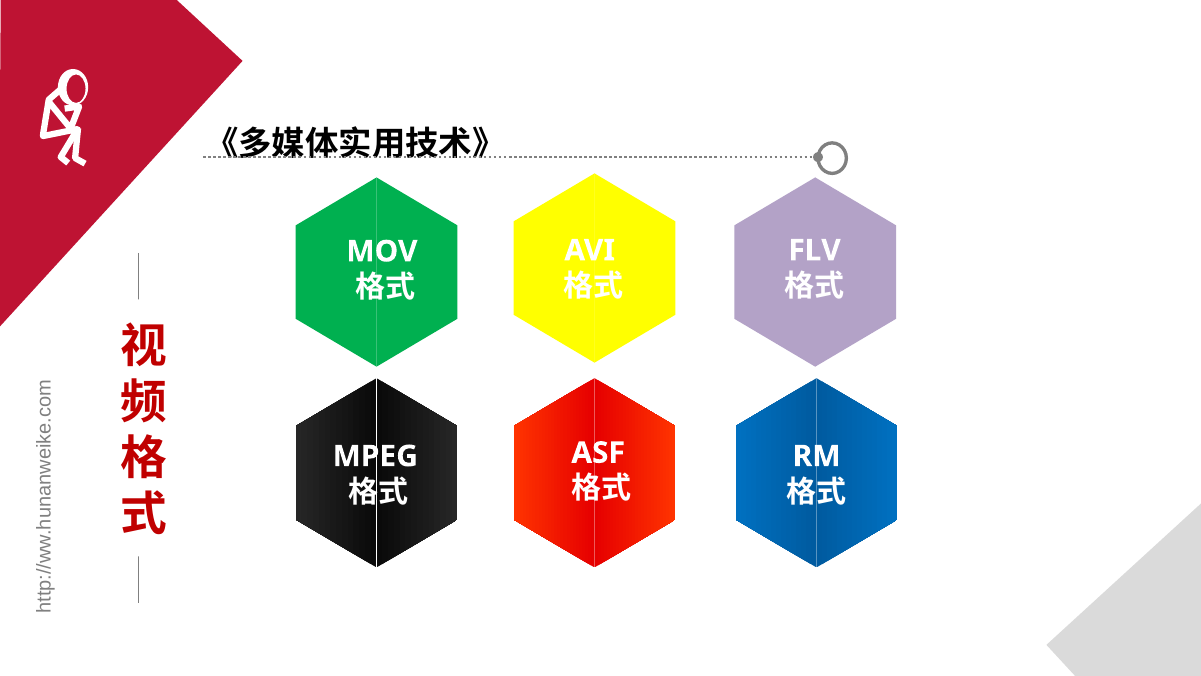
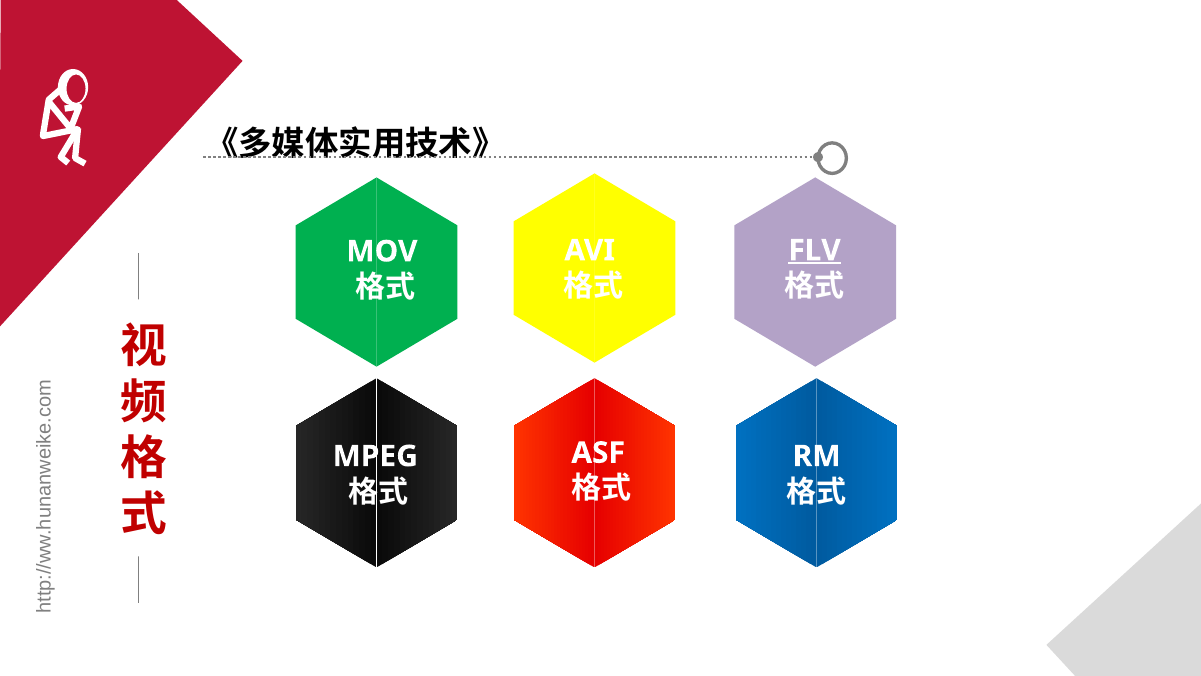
FLV underline: none -> present
